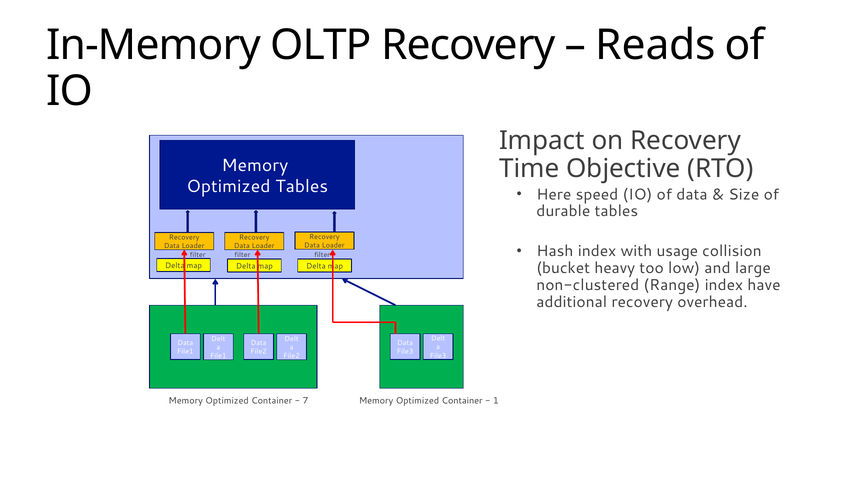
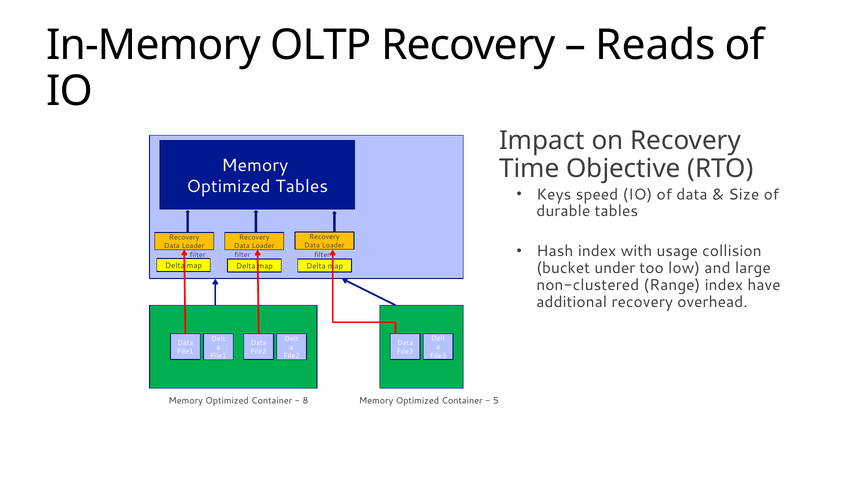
Here: Here -> Keys
heavy: heavy -> under
7: 7 -> 8
1: 1 -> 5
